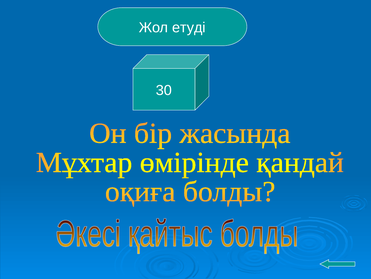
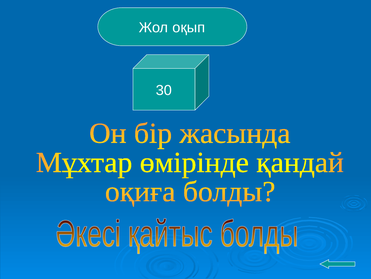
етуді: етуді -> оқып
